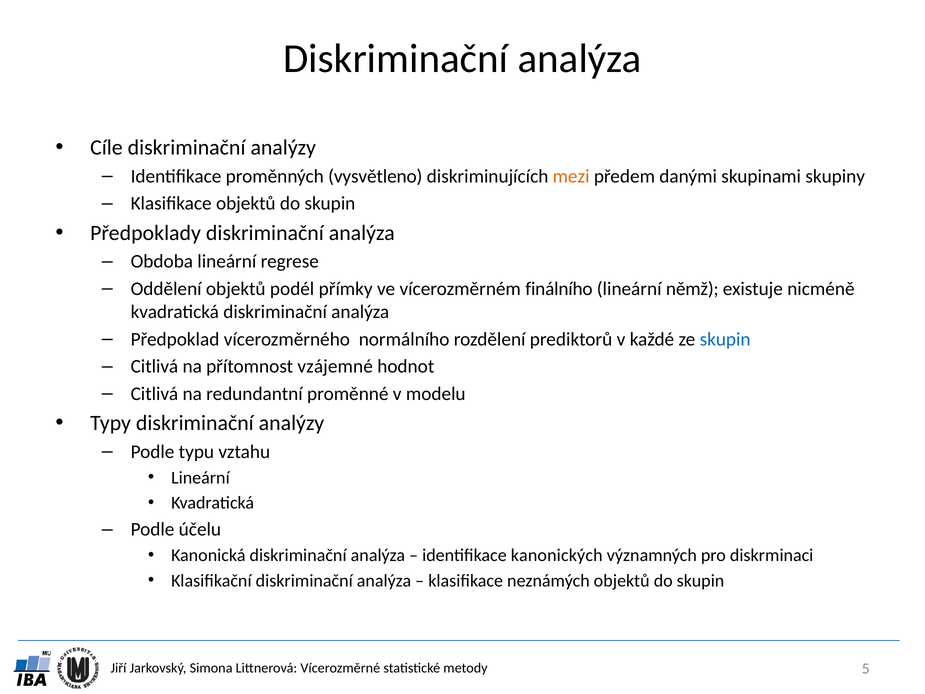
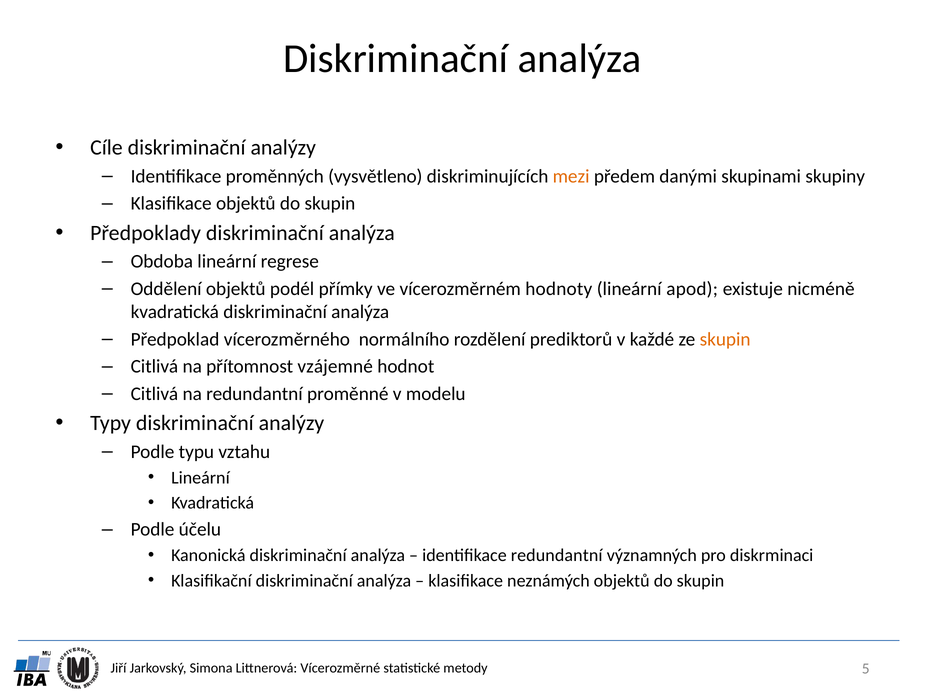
finálního: finálního -> hodnoty
němž: němž -> apod
skupin at (725, 339) colour: blue -> orange
identifikace kanonických: kanonických -> redundantní
